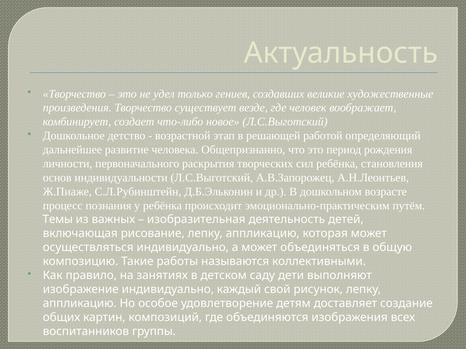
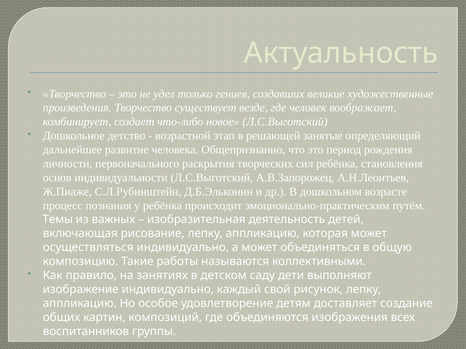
работой: работой -> занятые
